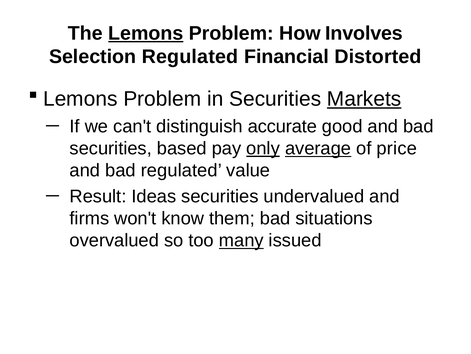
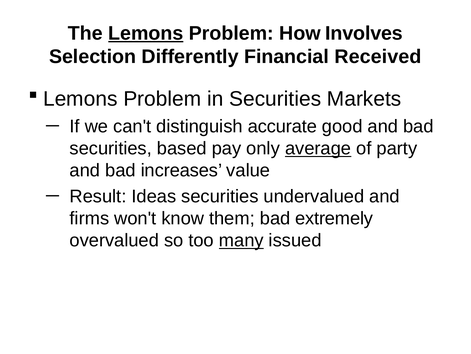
Selection Regulated: Regulated -> Differently
Distorted: Distorted -> Received
Markets underline: present -> none
only underline: present -> none
price: price -> party
bad regulated: regulated -> increases
situations: situations -> extremely
